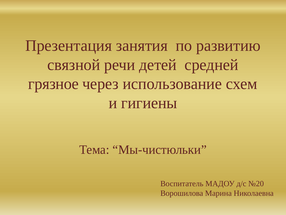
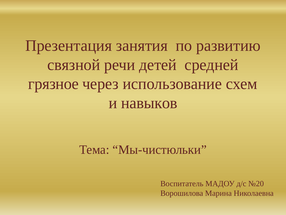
гигиены: гигиены -> навыков
